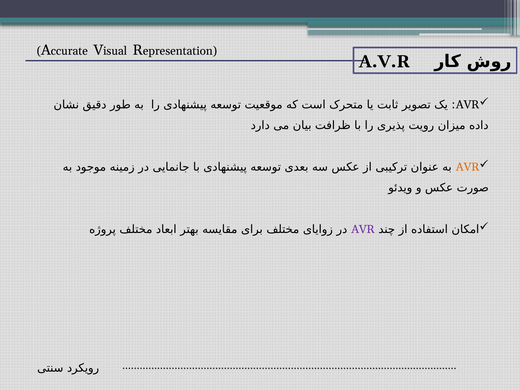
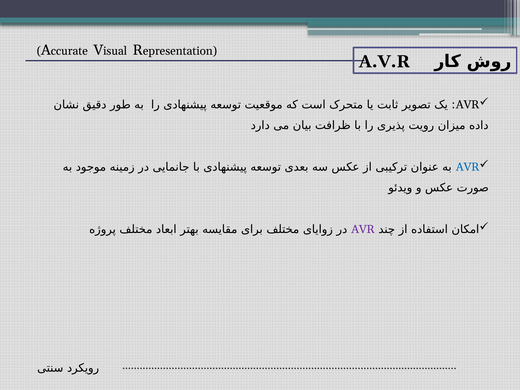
AVR at (468, 167) colour: orange -> blue
